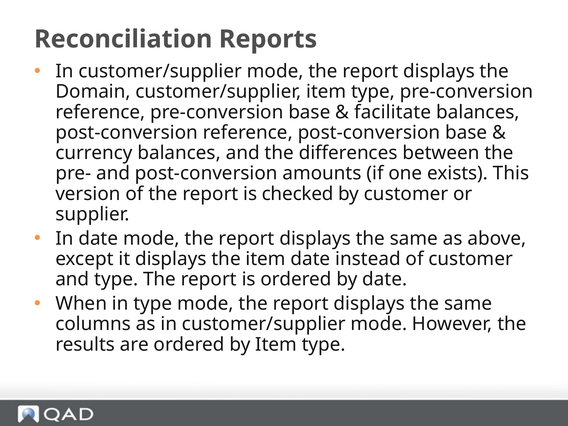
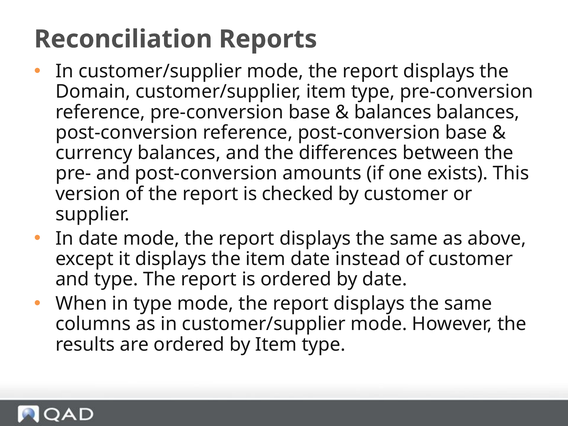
facilitate at (393, 112): facilitate -> balances
